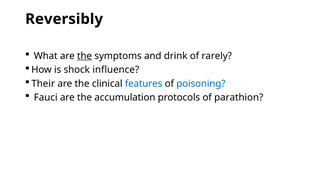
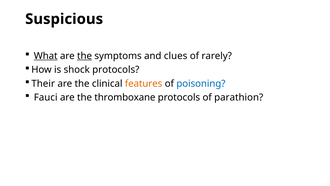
Reversibly: Reversibly -> Suspicious
What underline: none -> present
drink: drink -> clues
shock influence: influence -> protocols
features colour: blue -> orange
accumulation: accumulation -> thromboxane
